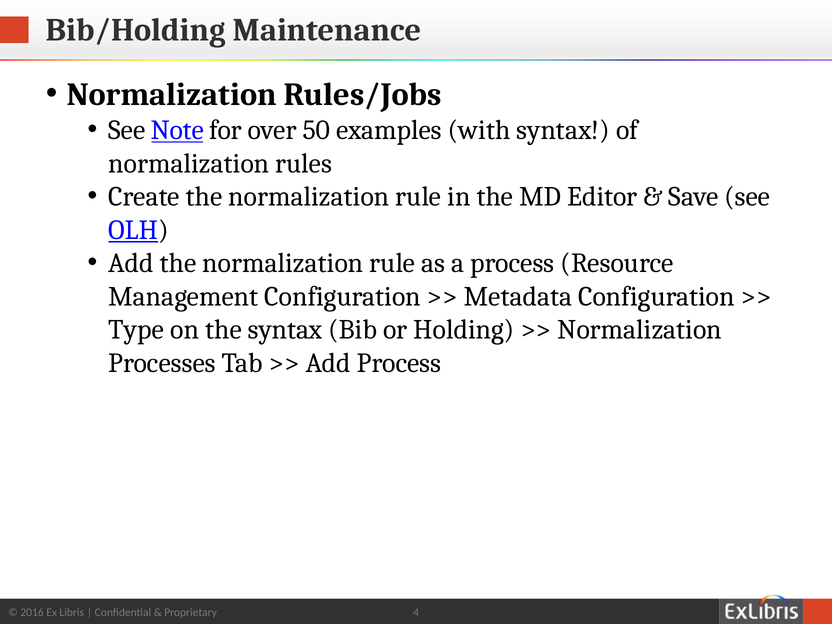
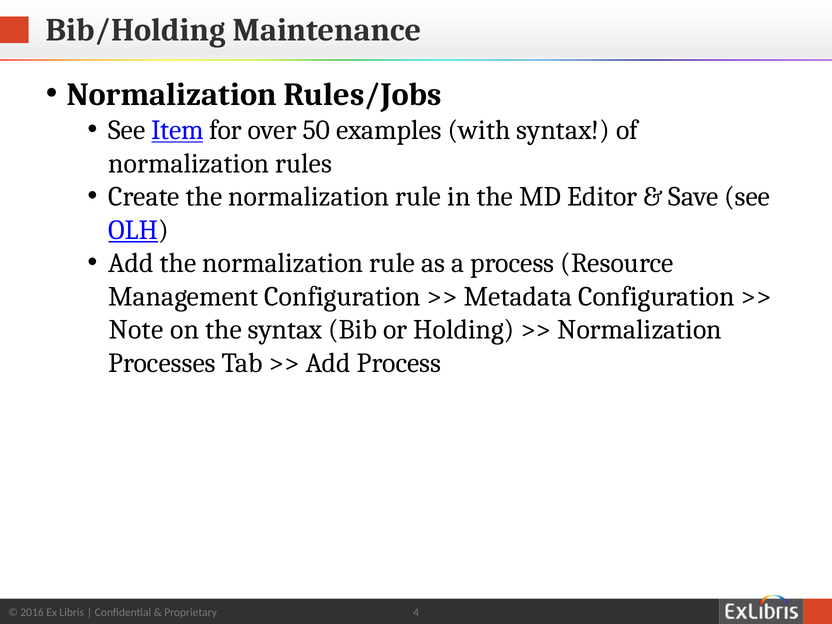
Note: Note -> Item
Type: Type -> Note
